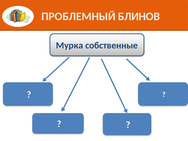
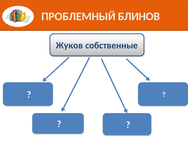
Мурка: Мурка -> Жуков
